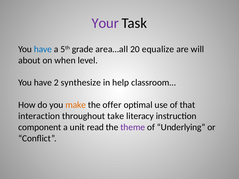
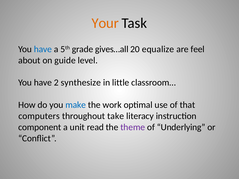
Your colour: purple -> orange
area…all: area…all -> gives…all
will: will -> feel
when: when -> guide
help: help -> little
make colour: orange -> blue
offer: offer -> work
interaction: interaction -> computers
